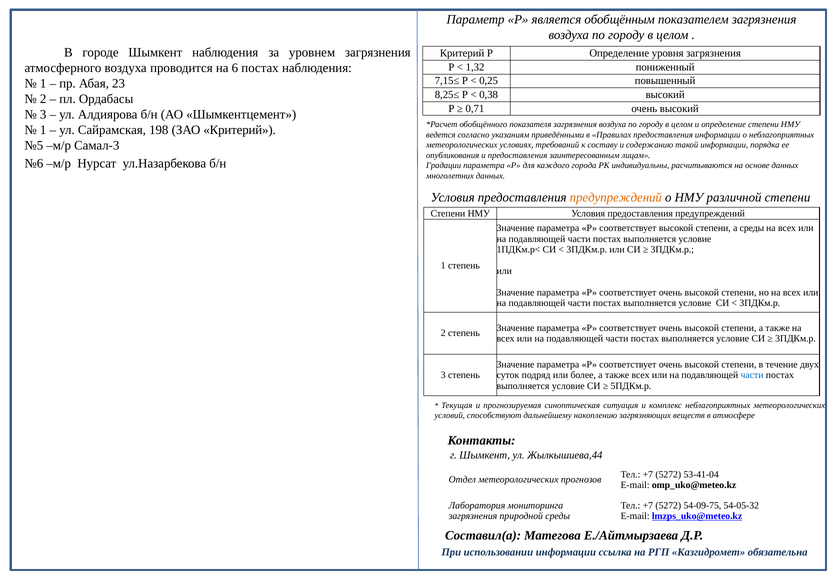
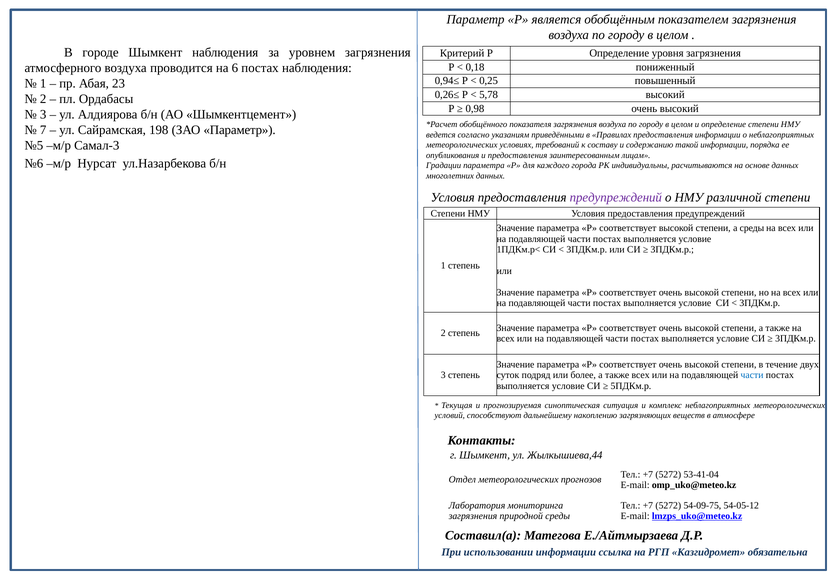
1,32: 1,32 -> 0,18
7,15≤: 7,15≤ -> 0,94≤
8,25≤: 8,25≤ -> 0,26≤
0,38: 0,38 -> 5,78
0,71: 0,71 -> 0,98
1 at (43, 130): 1 -> 7
ЗАО Критерий: Критерий -> Параметр
предупреждений at (616, 197) colour: orange -> purple
54-05-32: 54-05-32 -> 54-05-12
